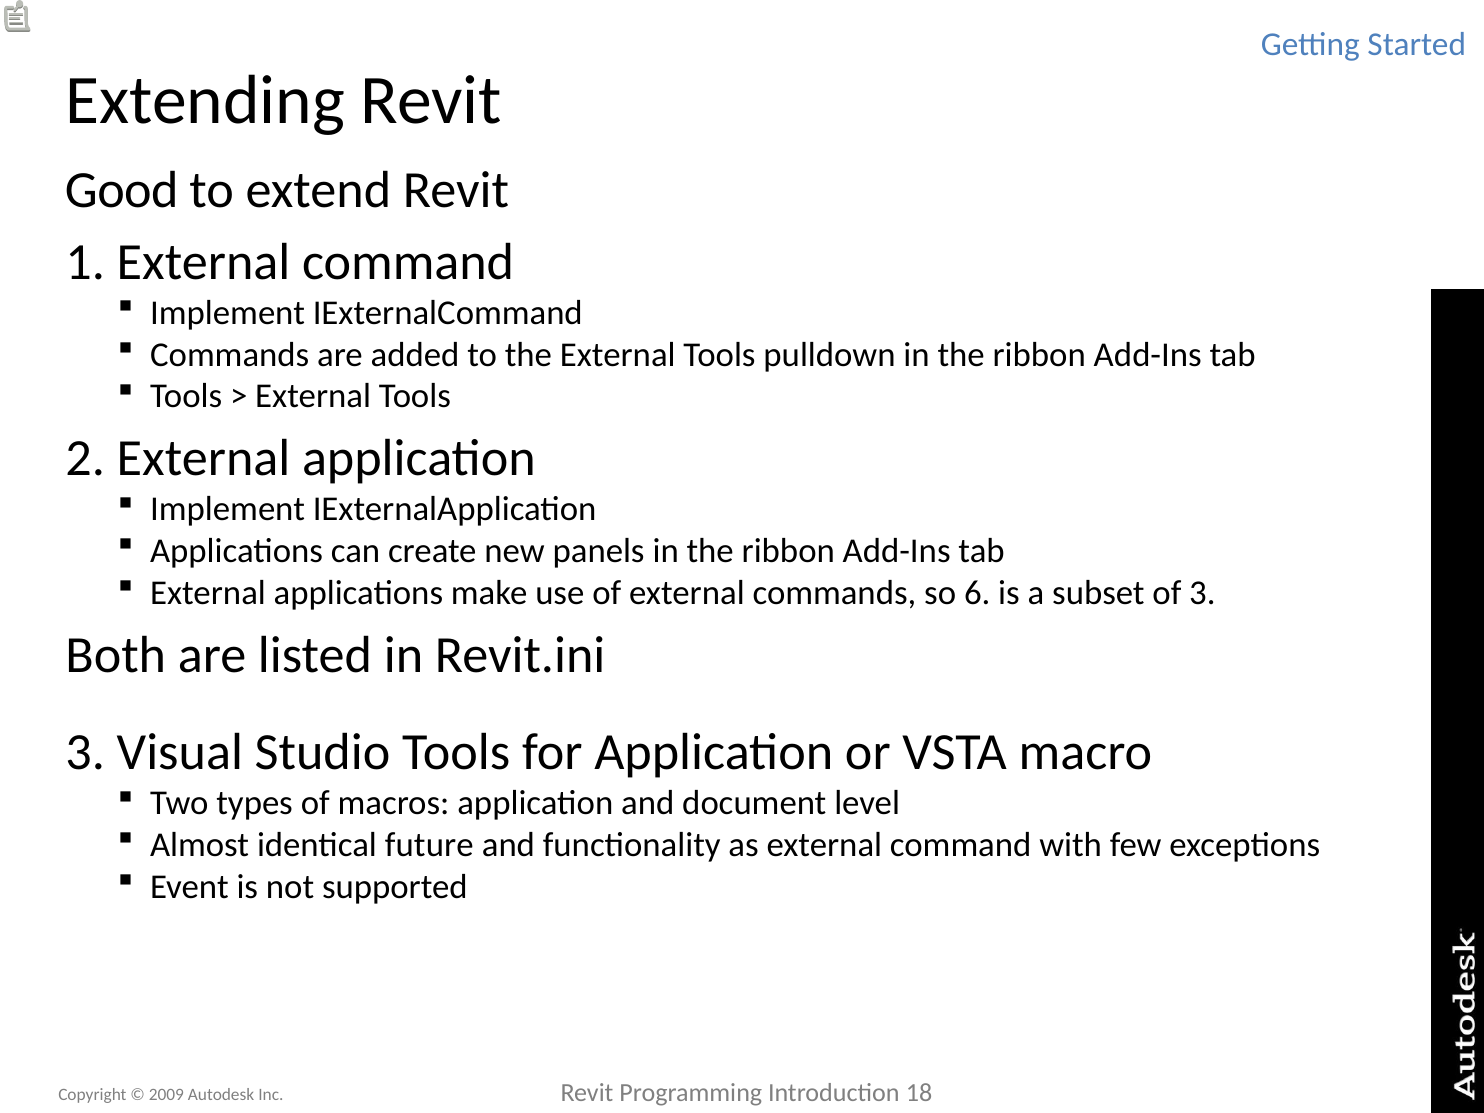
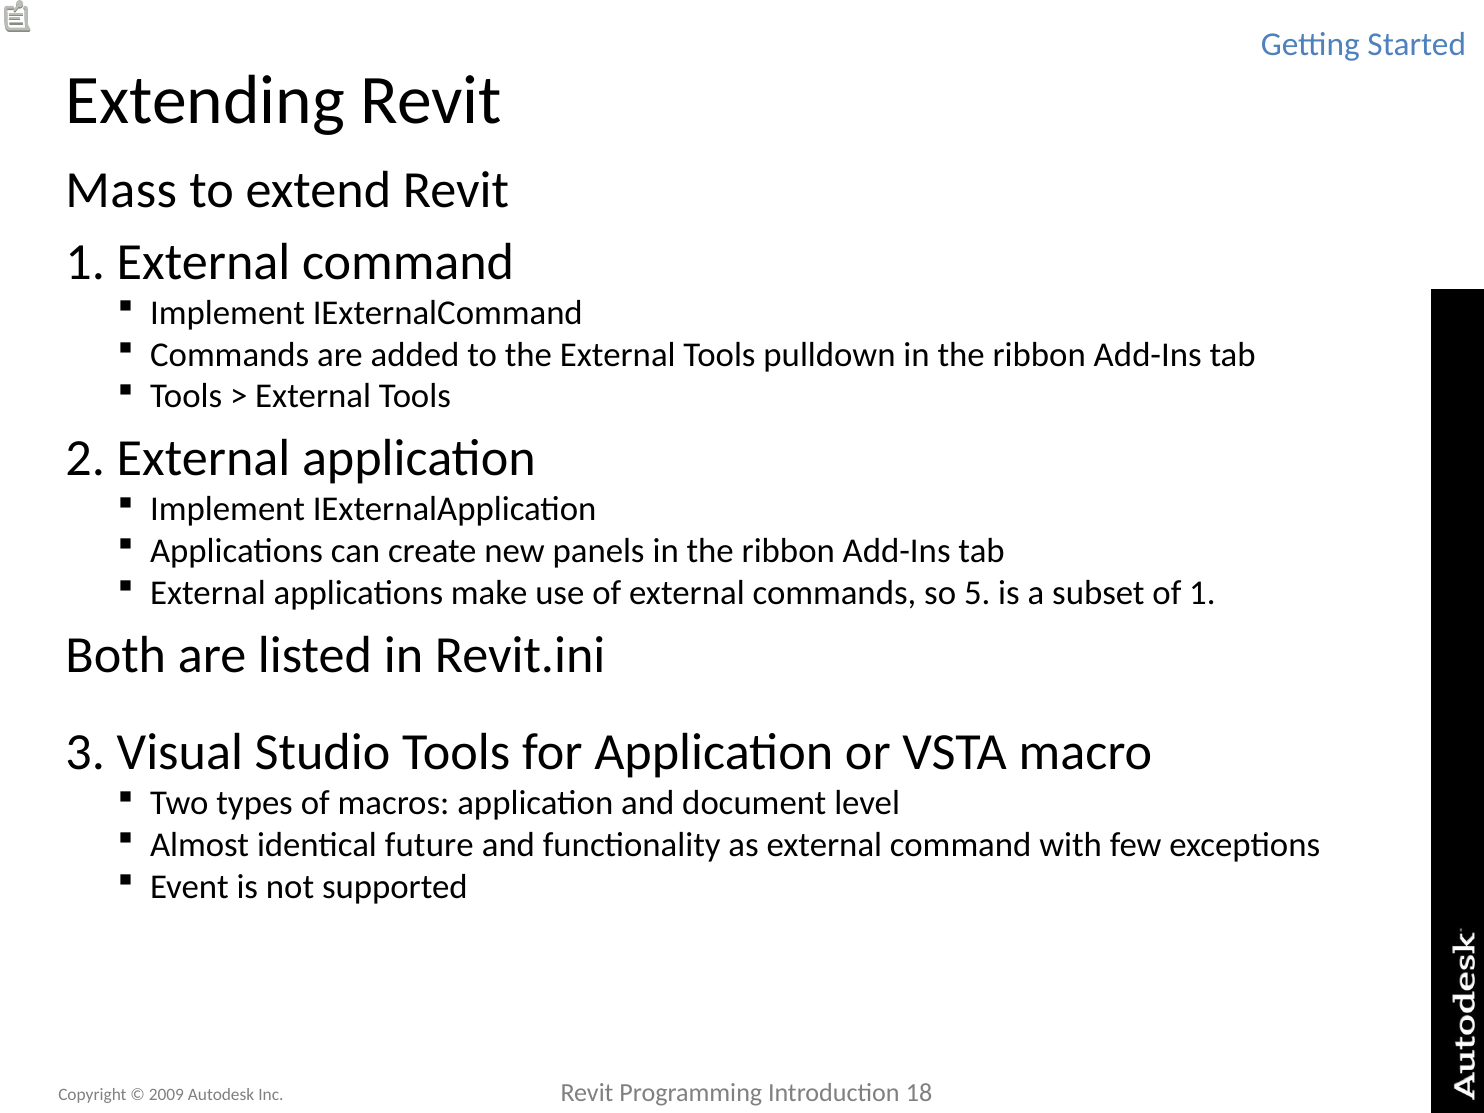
Good: Good -> Mass
6: 6 -> 5
of 3: 3 -> 1
